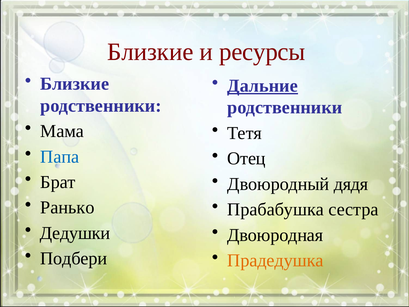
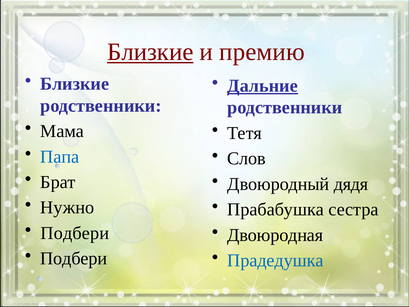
Близкие at (150, 52) underline: none -> present
ресурсы: ресурсы -> премию
Отец: Отец -> Слов
Ранько: Ранько -> Нужно
Дедушки at (75, 233): Дедушки -> Подбери
Прадедушка colour: orange -> blue
